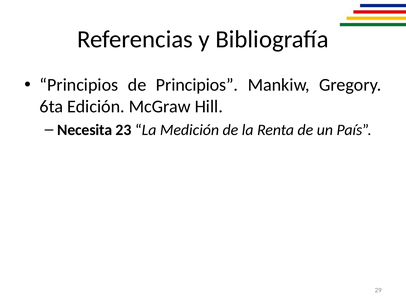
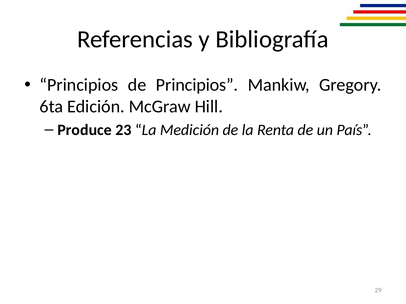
Necesita: Necesita -> Produce
